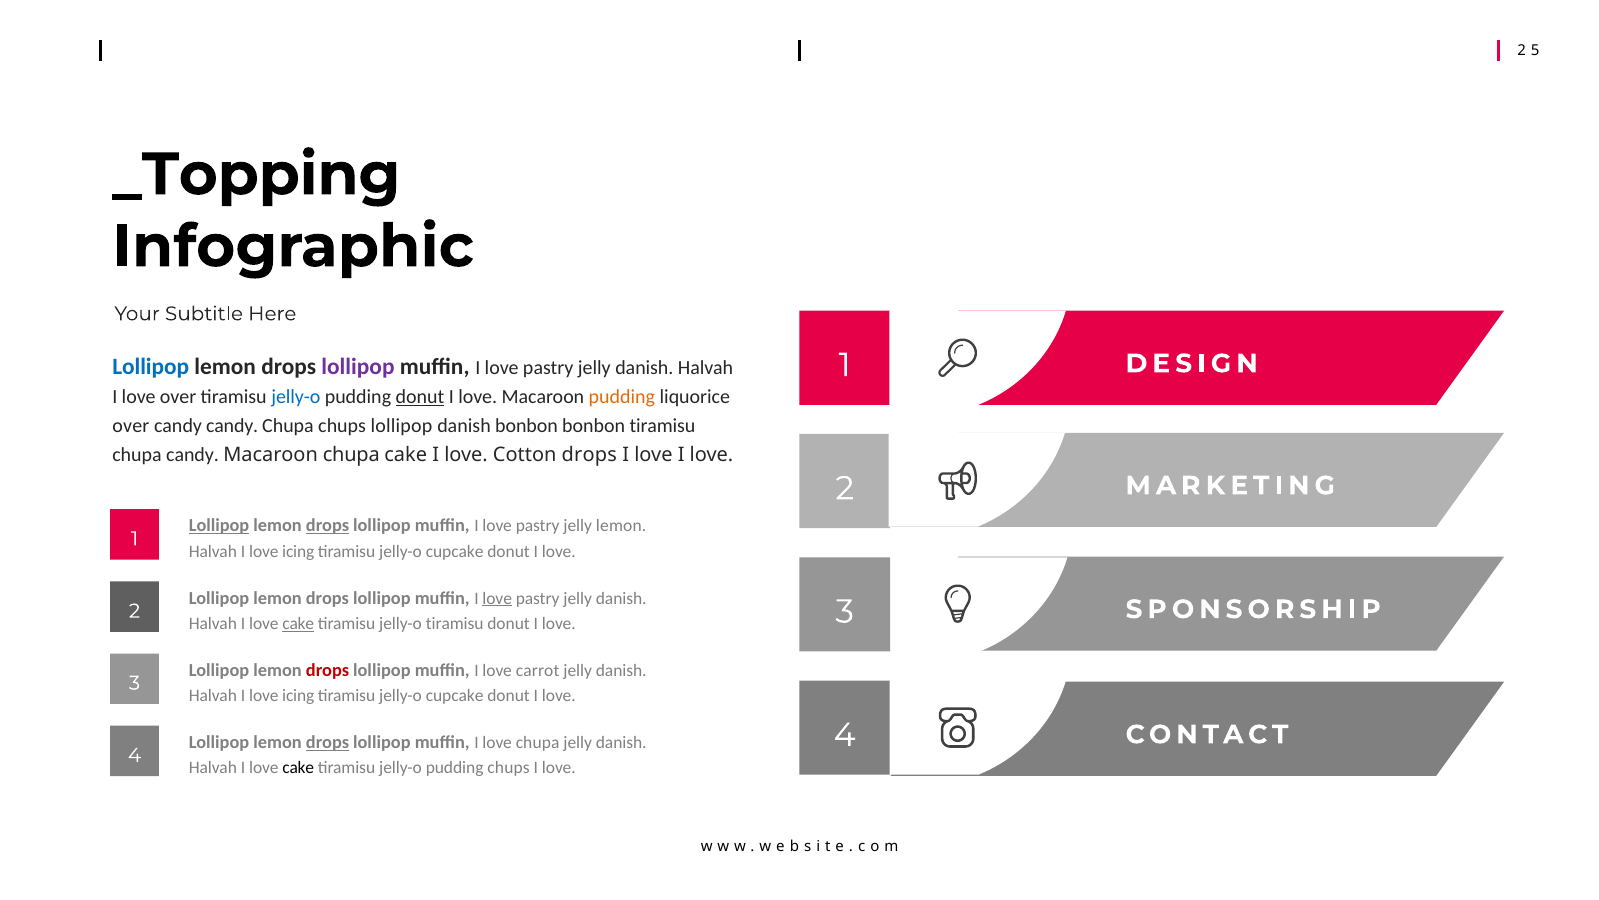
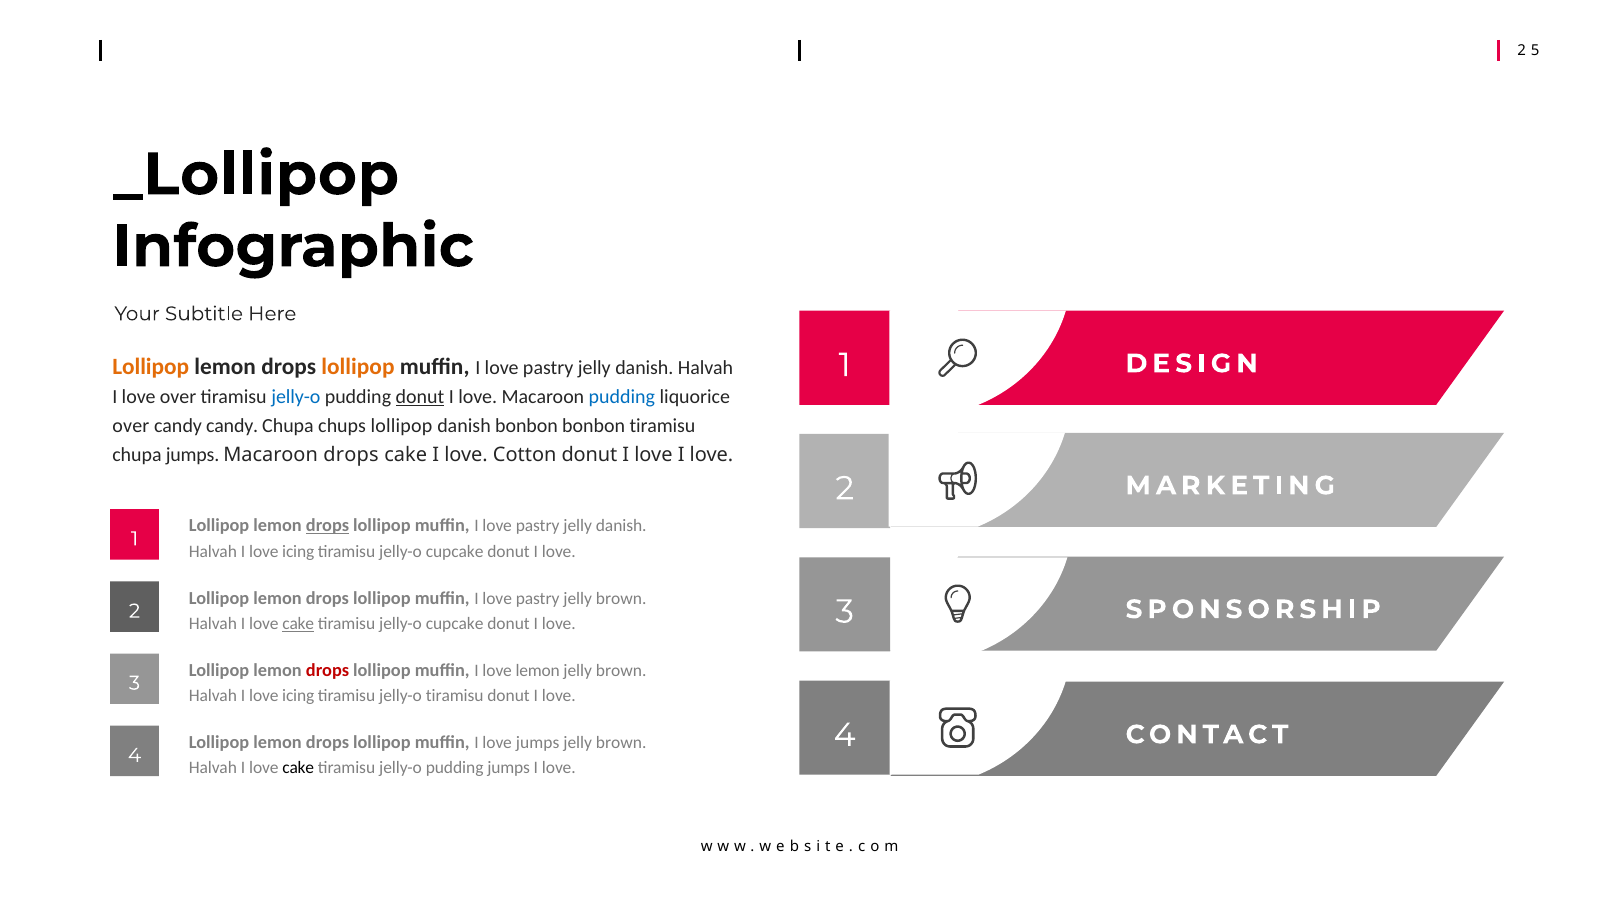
_Topping: _Topping -> _Lollipop
Lollipop at (151, 366) colour: blue -> orange
lollipop at (358, 366) colour: purple -> orange
pudding at (622, 397) colour: orange -> blue
chupa candy: candy -> jumps
Macaroon chupa: chupa -> drops
Cotton drops: drops -> donut
Lollipop at (219, 525) underline: present -> none
lemon at (621, 526): lemon -> danish
love at (497, 598) underline: present -> none
danish at (621, 598): danish -> brown
tiramisu at (455, 623): tiramisu -> cupcake
love carrot: carrot -> lemon
danish at (621, 670): danish -> brown
cupcake at (455, 695): cupcake -> tiramisu
drops at (328, 742) underline: present -> none
love chupa: chupa -> jumps
danish at (621, 742): danish -> brown
pudding chups: chups -> jumps
